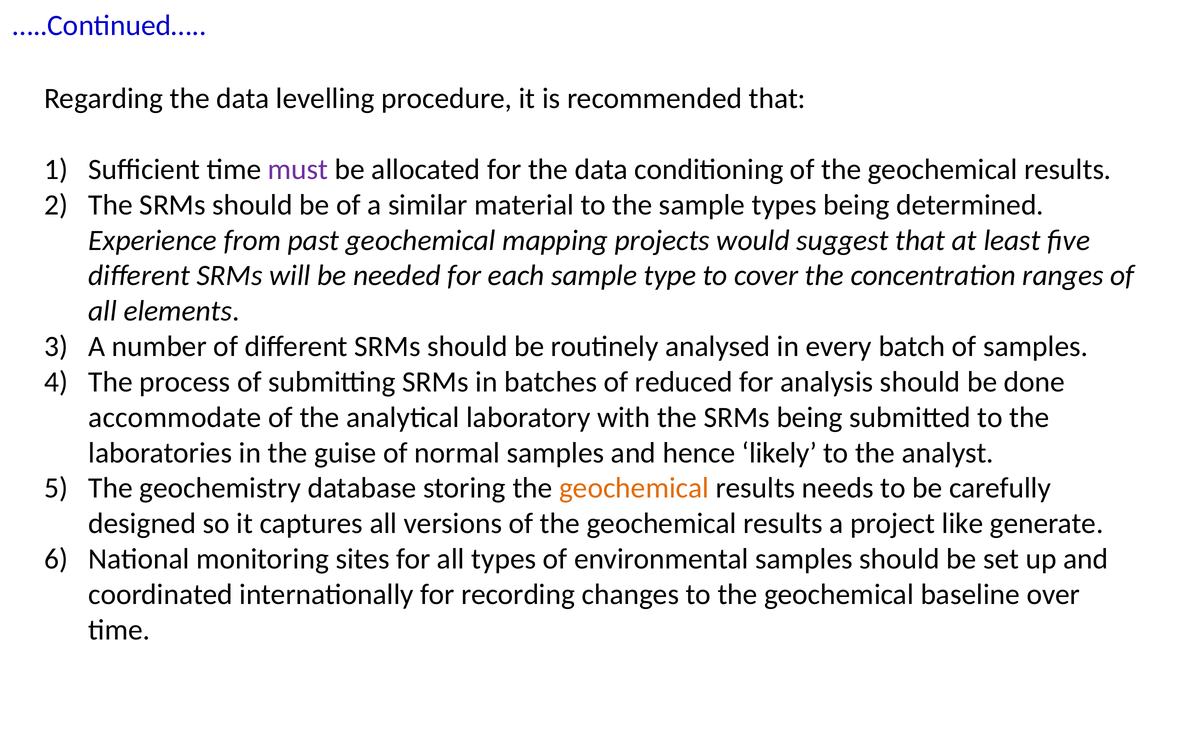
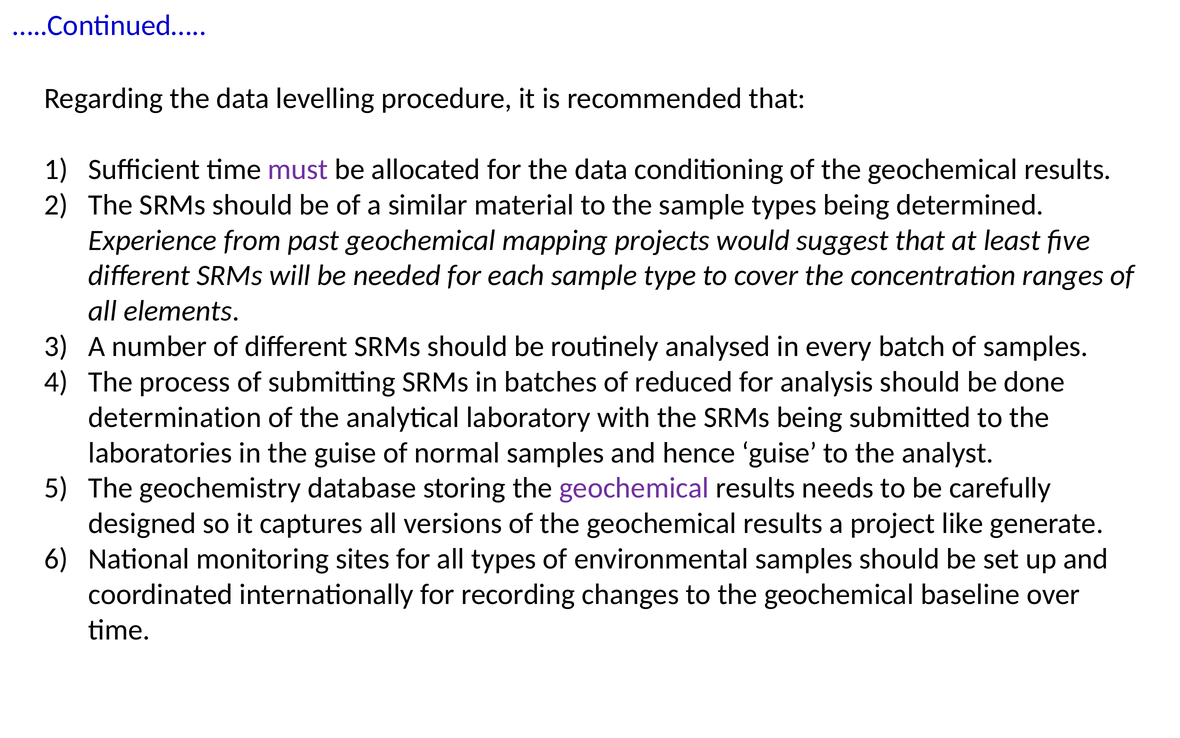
accommodate: accommodate -> determination
hence likely: likely -> guise
geochemical at (634, 488) colour: orange -> purple
